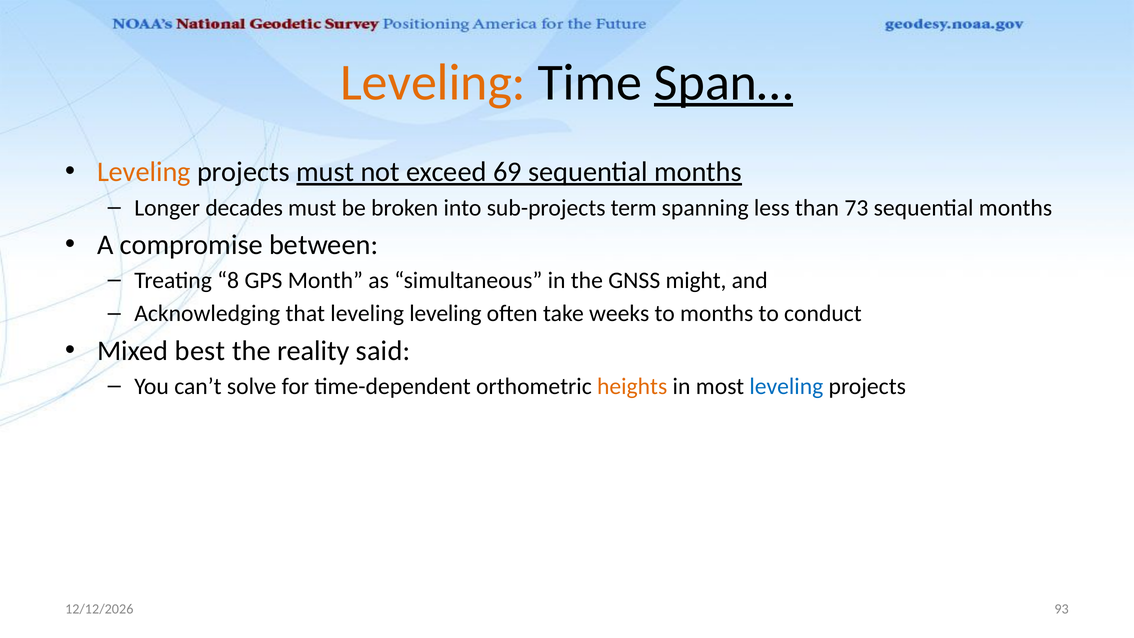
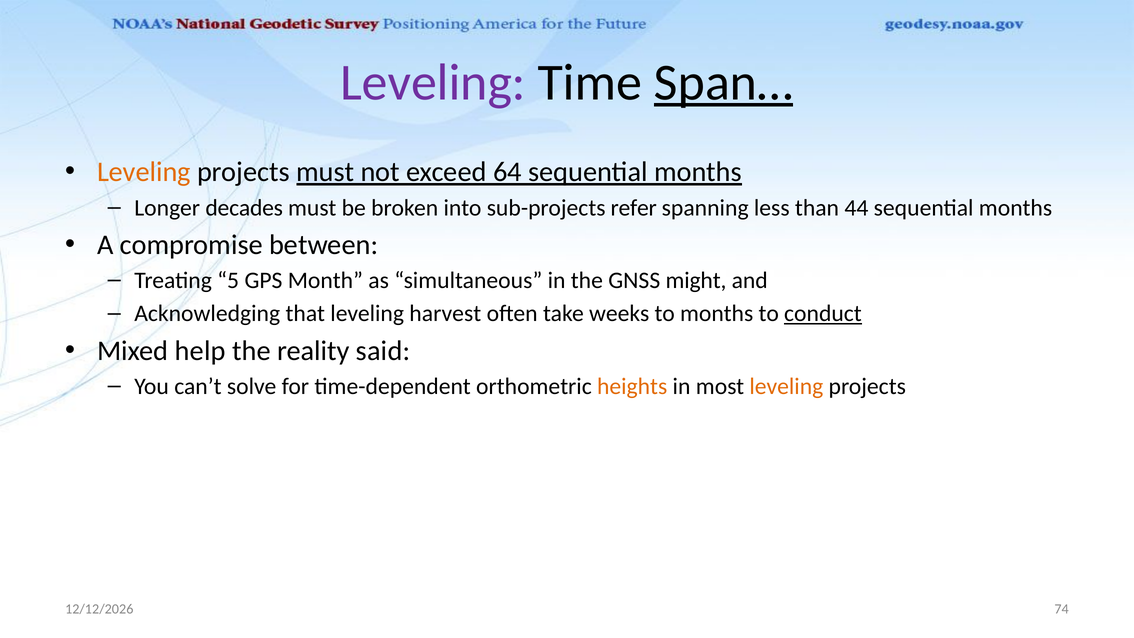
Leveling at (433, 82) colour: orange -> purple
69: 69 -> 64
term: term -> refer
73: 73 -> 44
8: 8 -> 5
leveling leveling: leveling -> harvest
conduct underline: none -> present
best: best -> help
leveling at (786, 386) colour: blue -> orange
93: 93 -> 74
